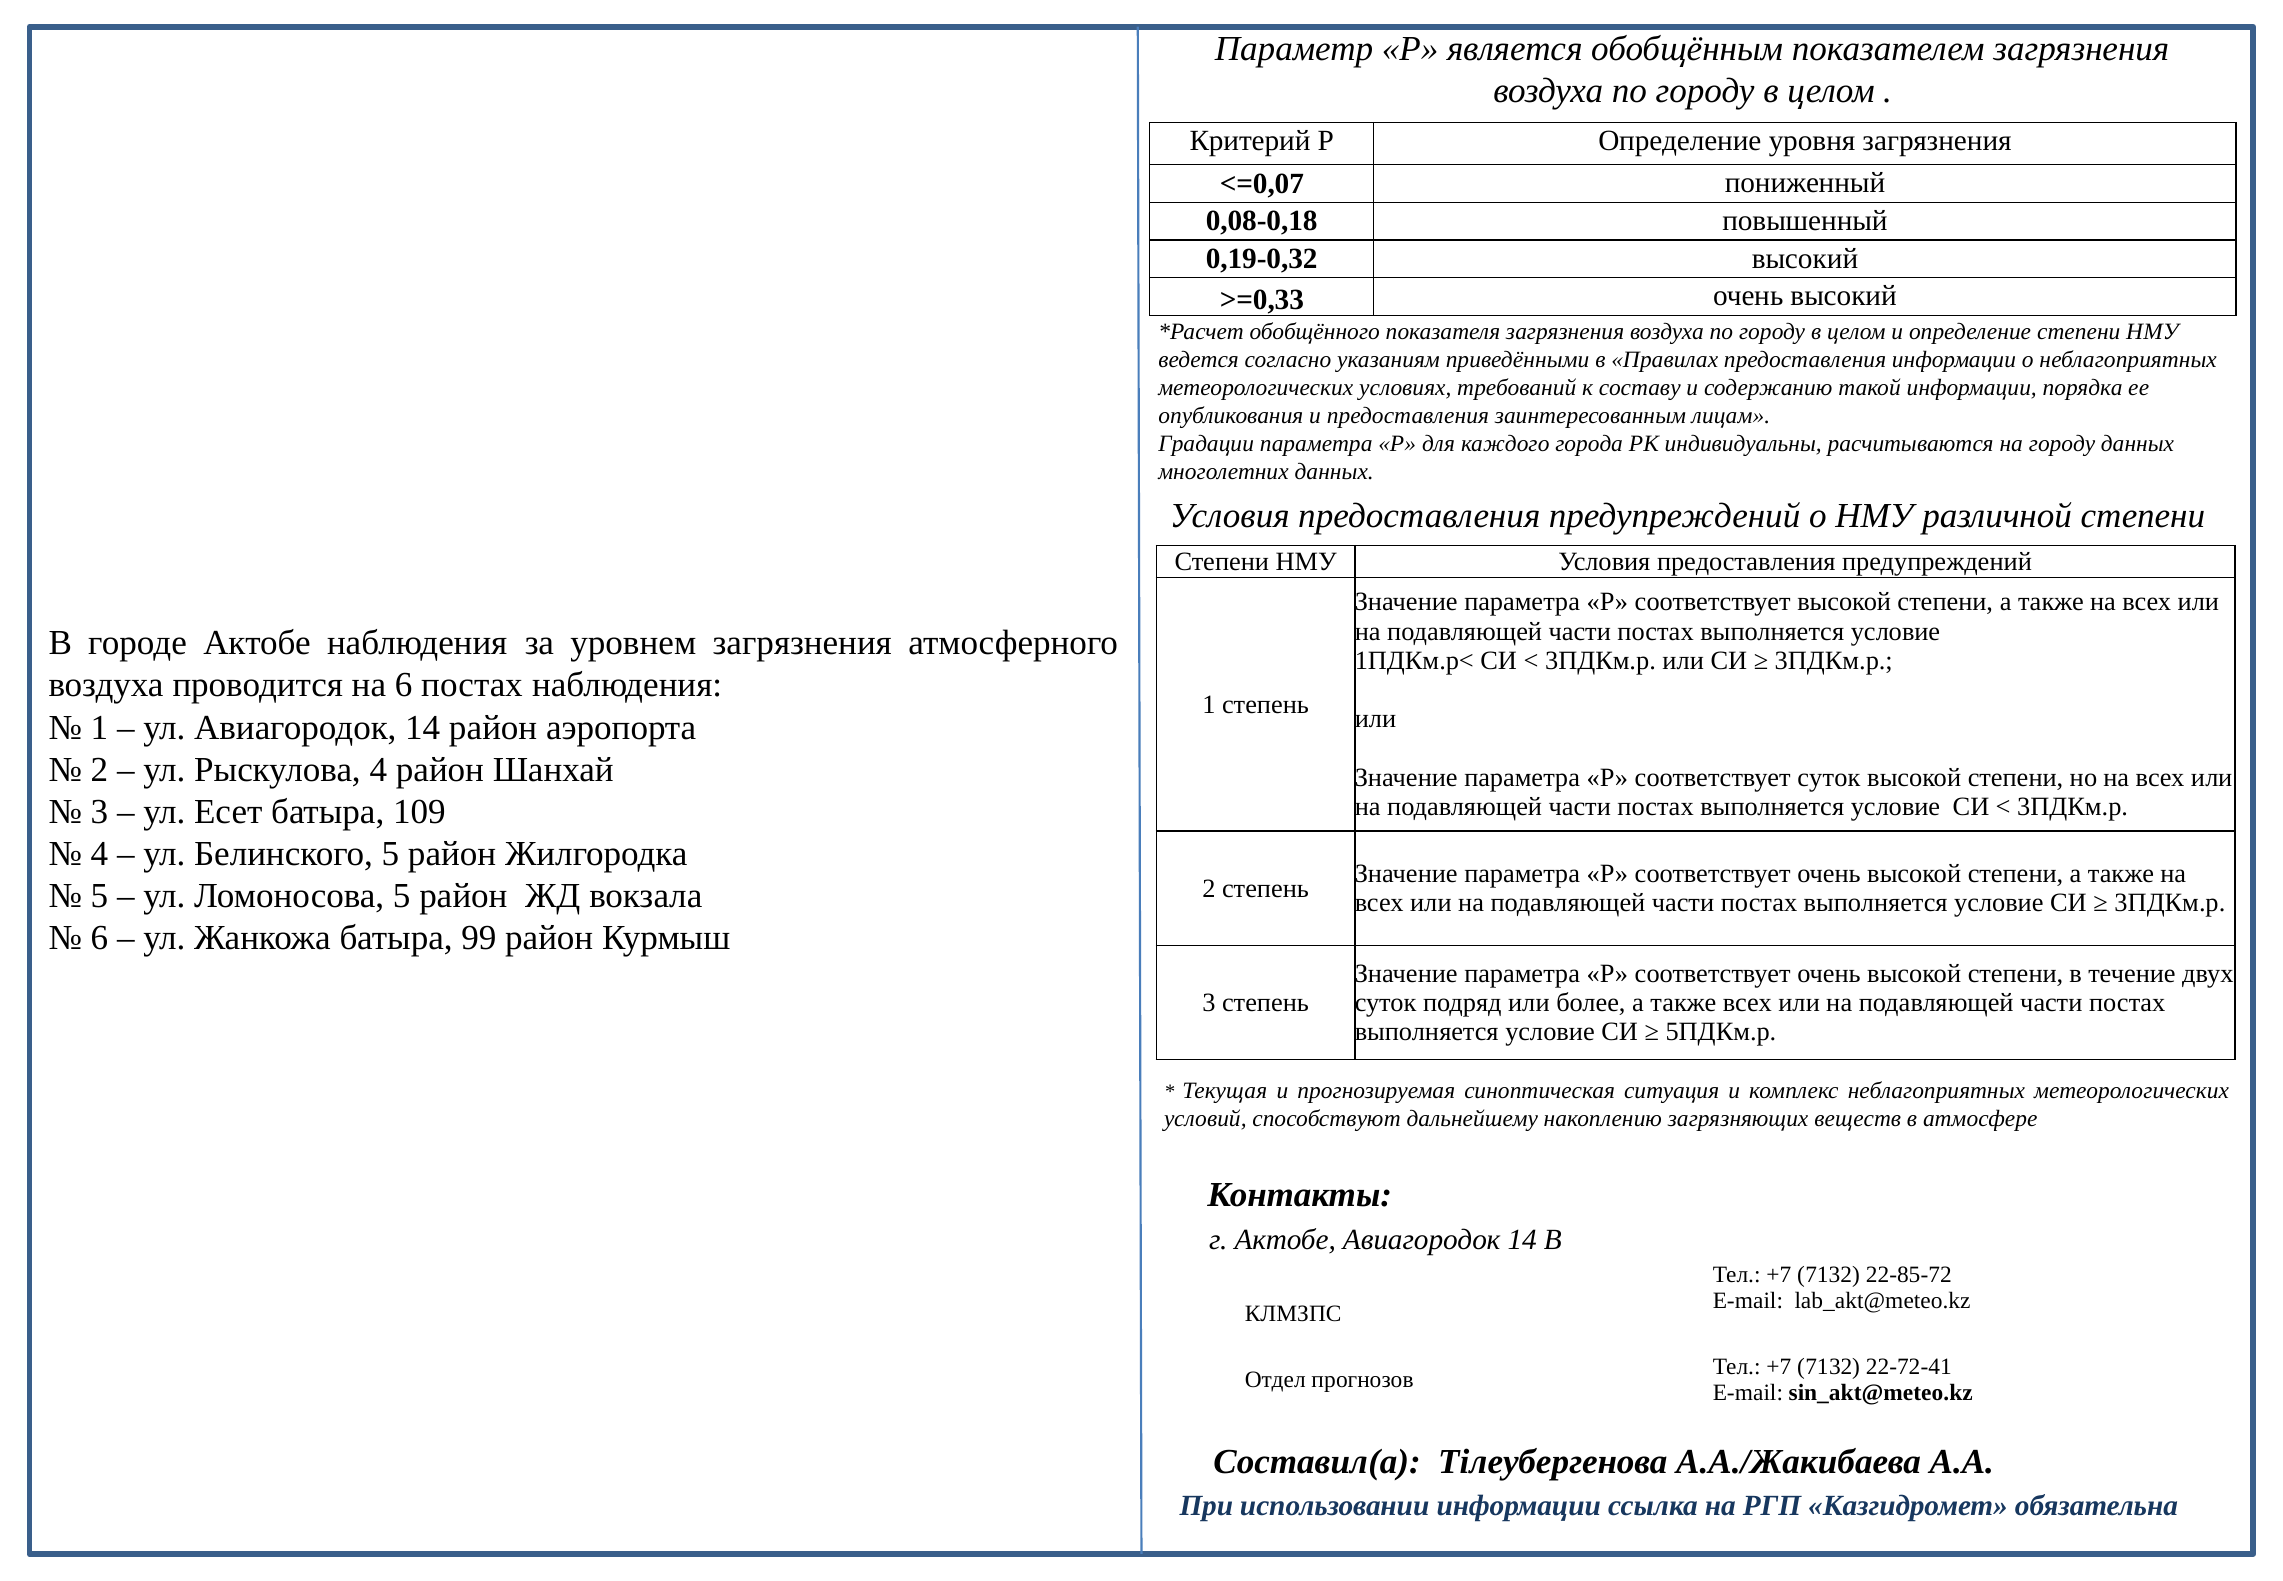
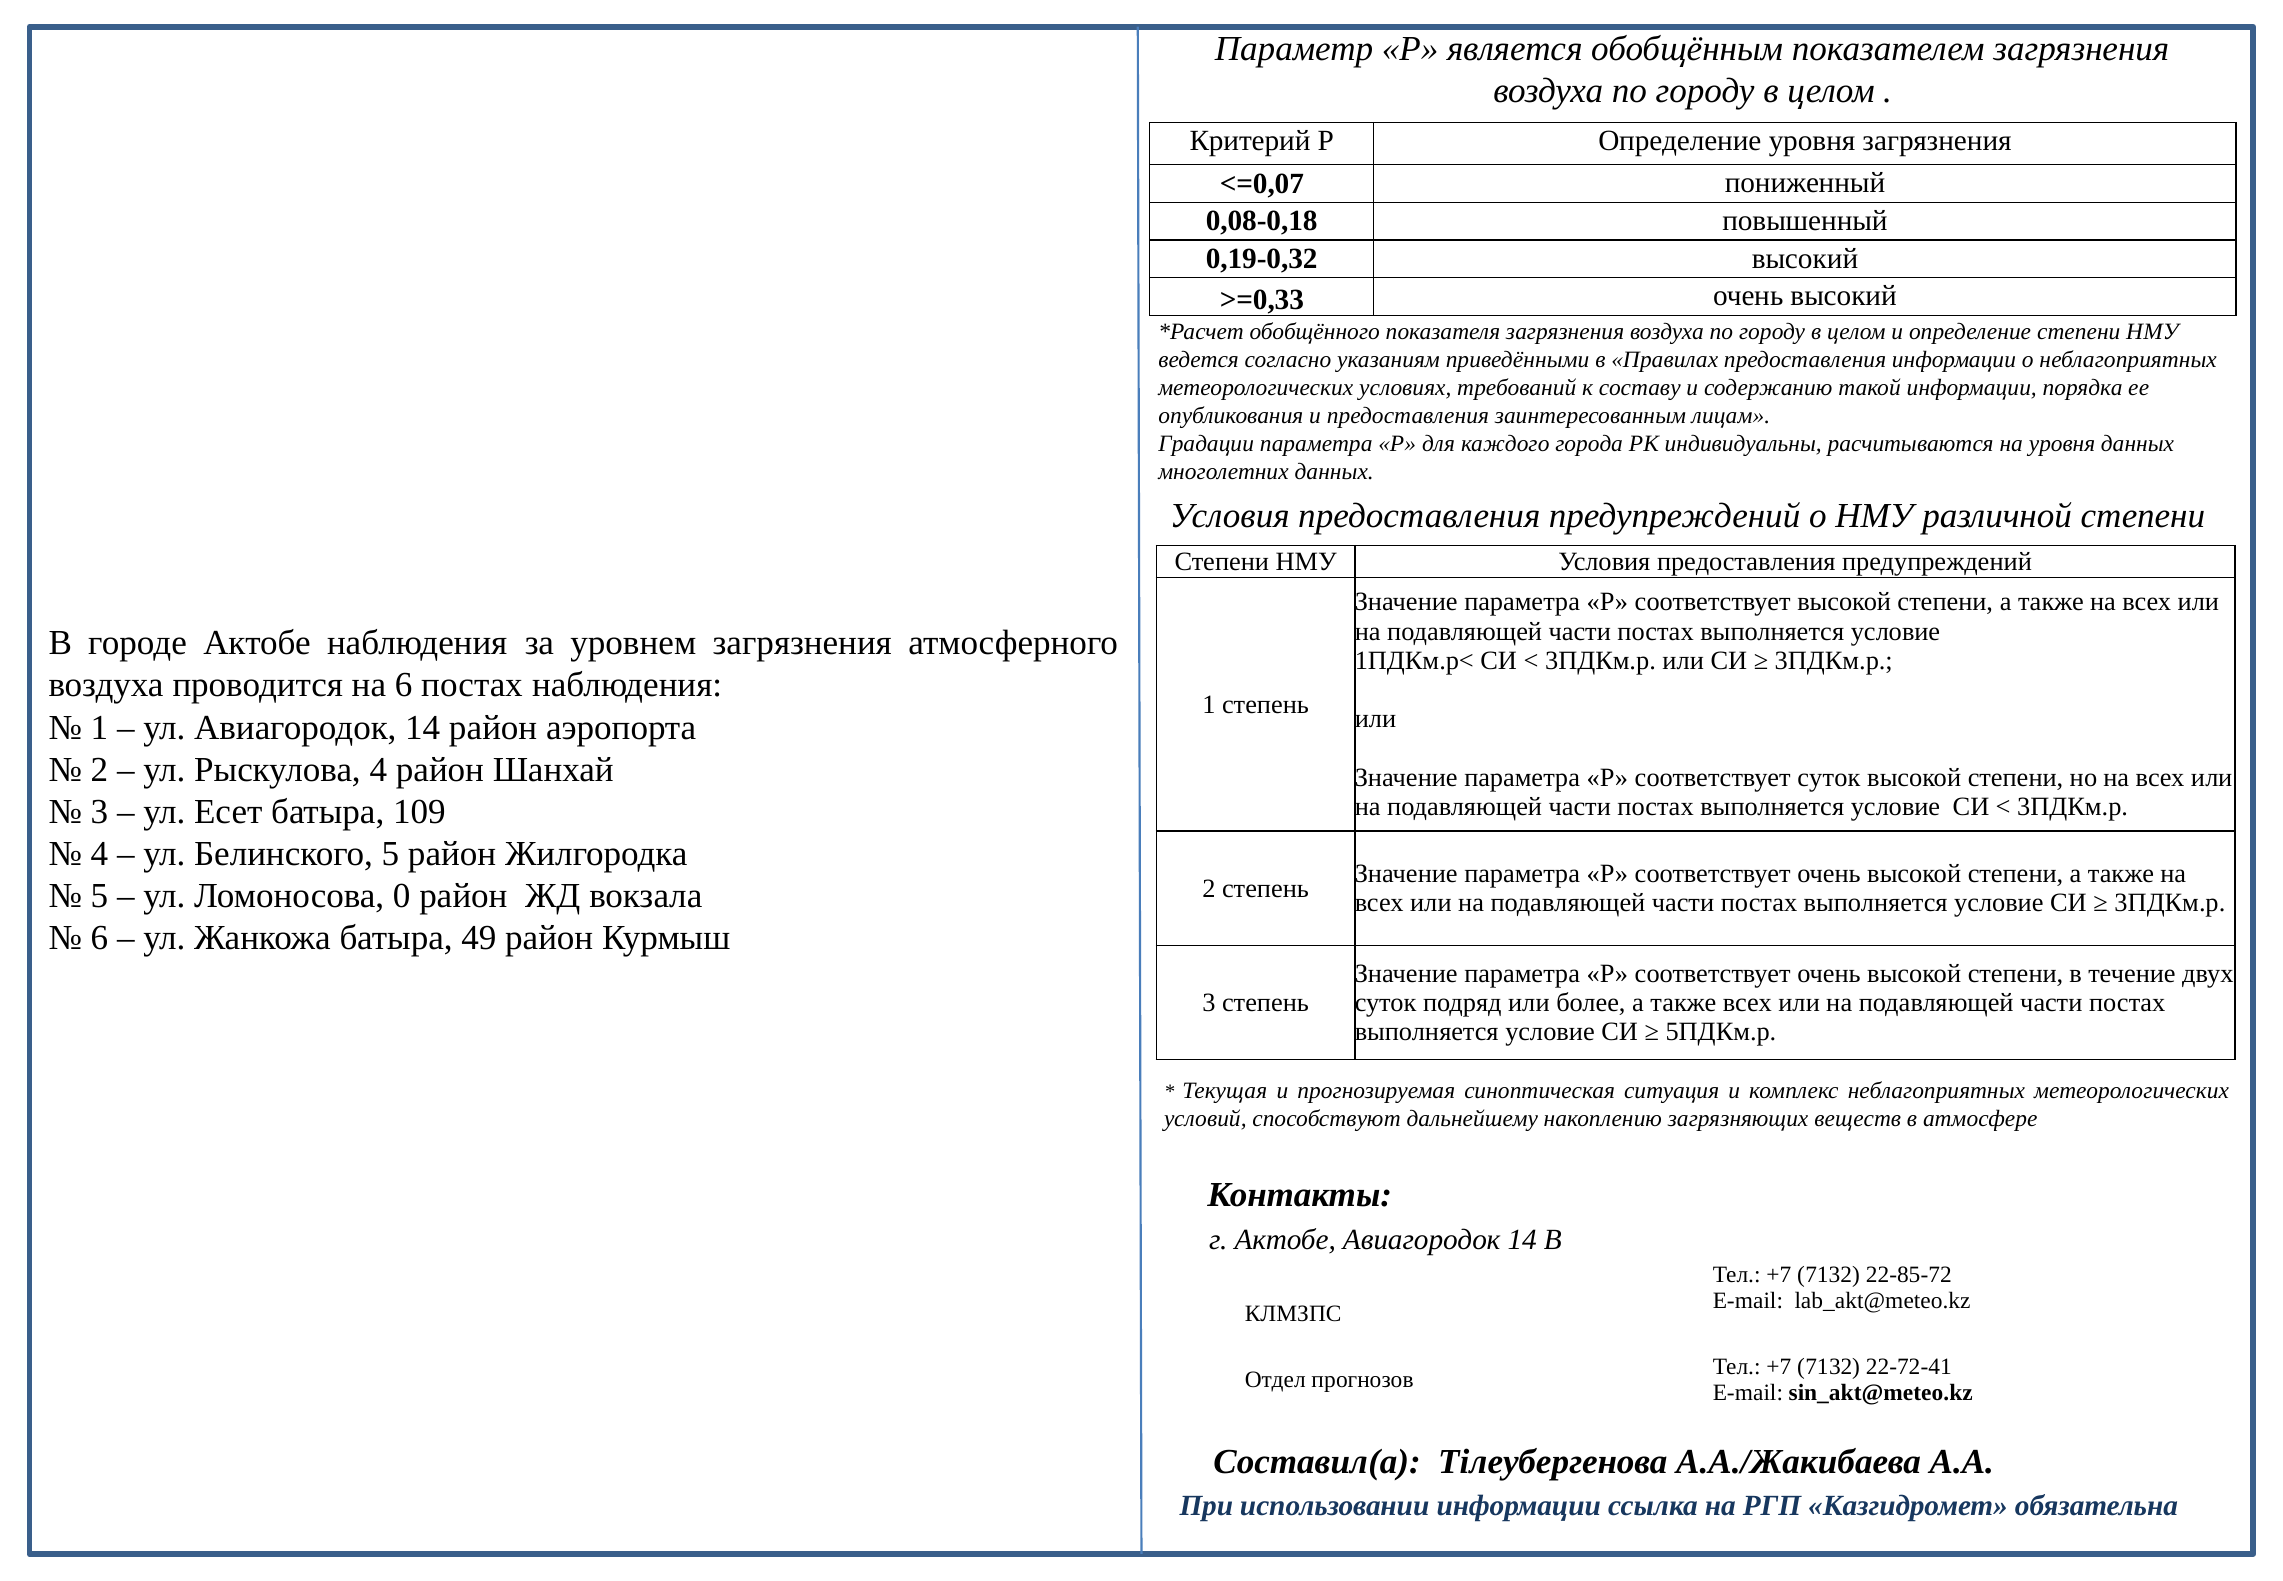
на городу: городу -> уровня
Ломоносова 5: 5 -> 0
99: 99 -> 49
